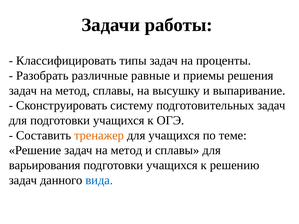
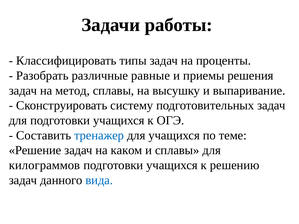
тренажер colour: orange -> blue
Решение задач на метод: метод -> каком
варьирования: варьирования -> килограммов
